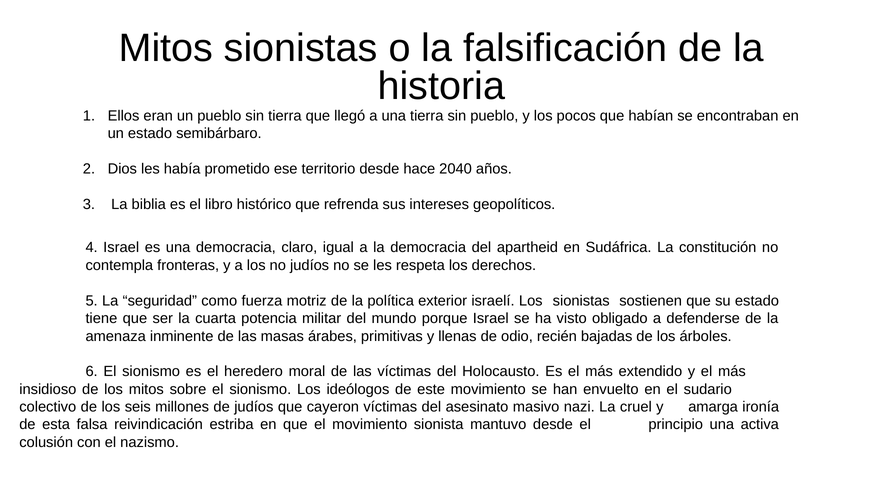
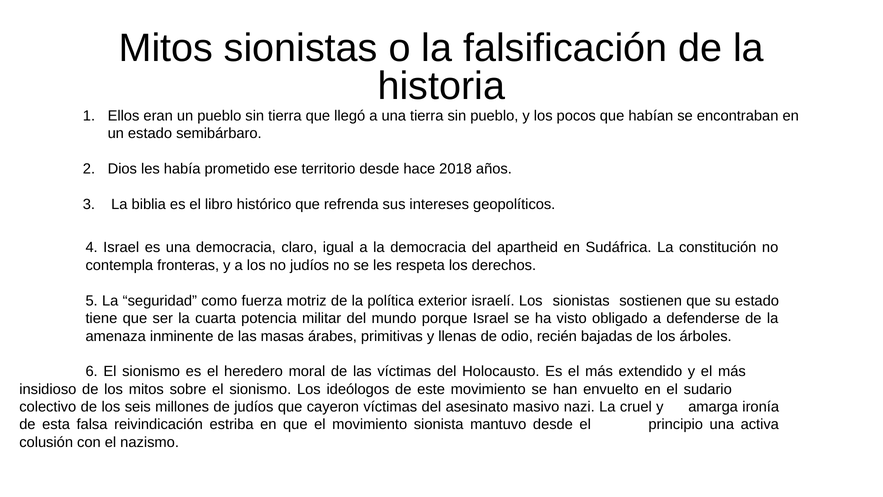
2040: 2040 -> 2018
